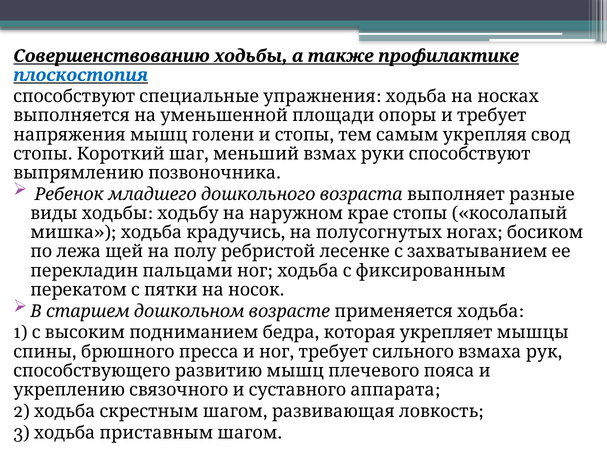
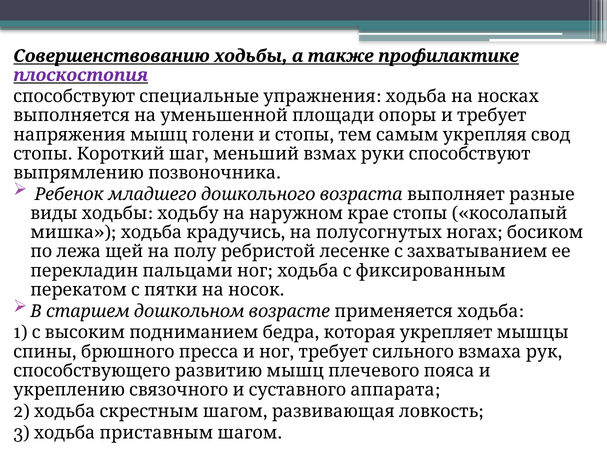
плоскостопия colour: blue -> purple
